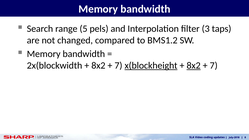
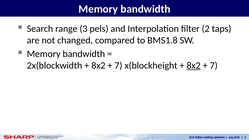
5: 5 -> 3
3: 3 -> 2
BMS1.2: BMS1.2 -> BMS1.8
x(blockheight underline: present -> none
